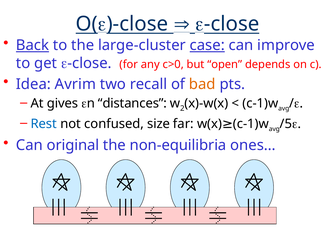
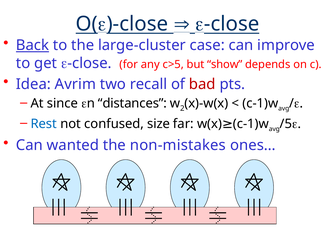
case underline: present -> none
c>0: c>0 -> c>5
open: open -> show
bad colour: orange -> red
gives: gives -> since
original: original -> wanted
non-equilibria: non-equilibria -> non-mistakes
